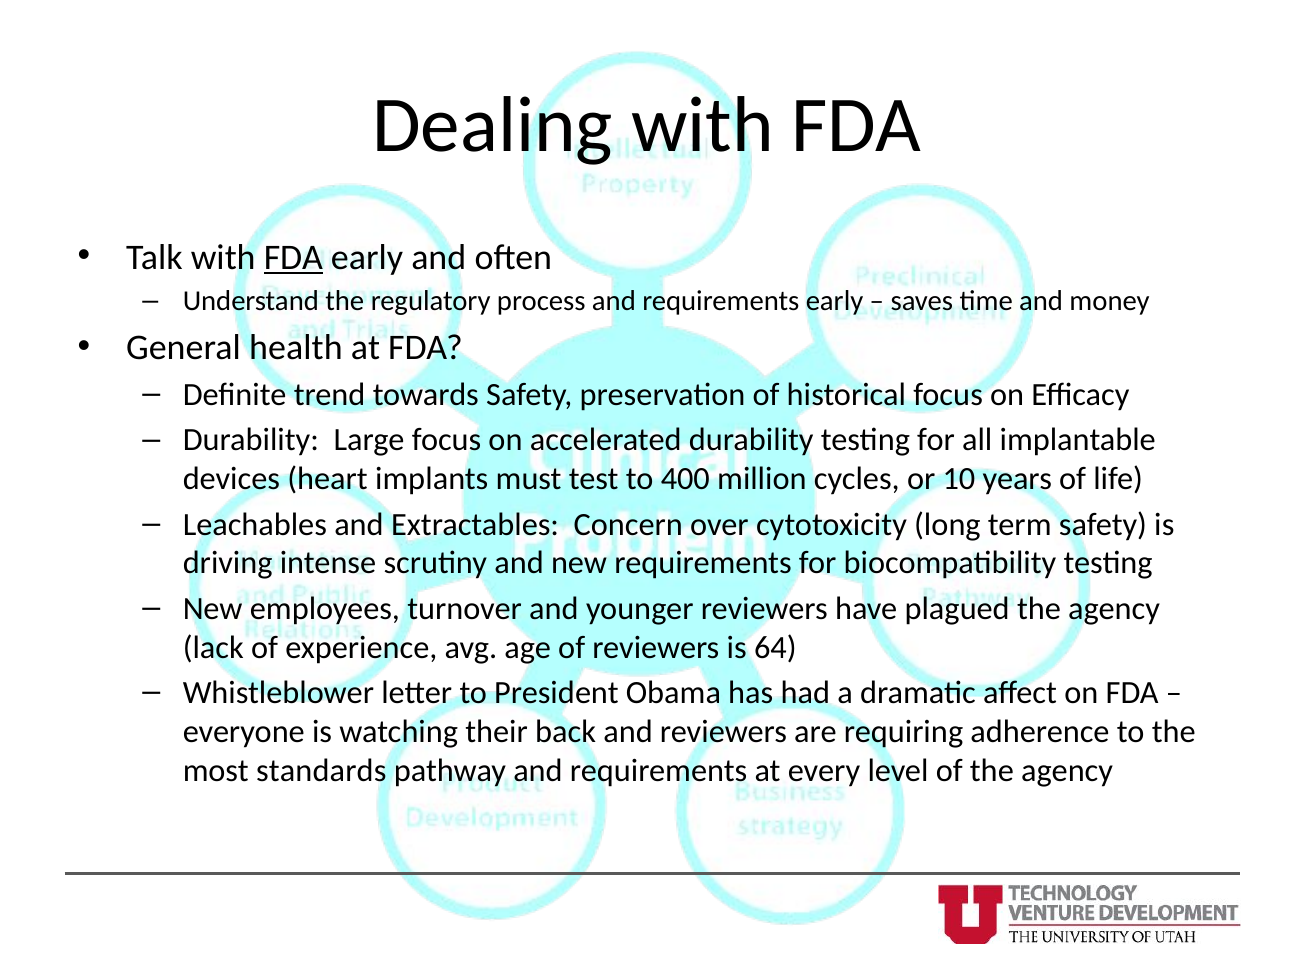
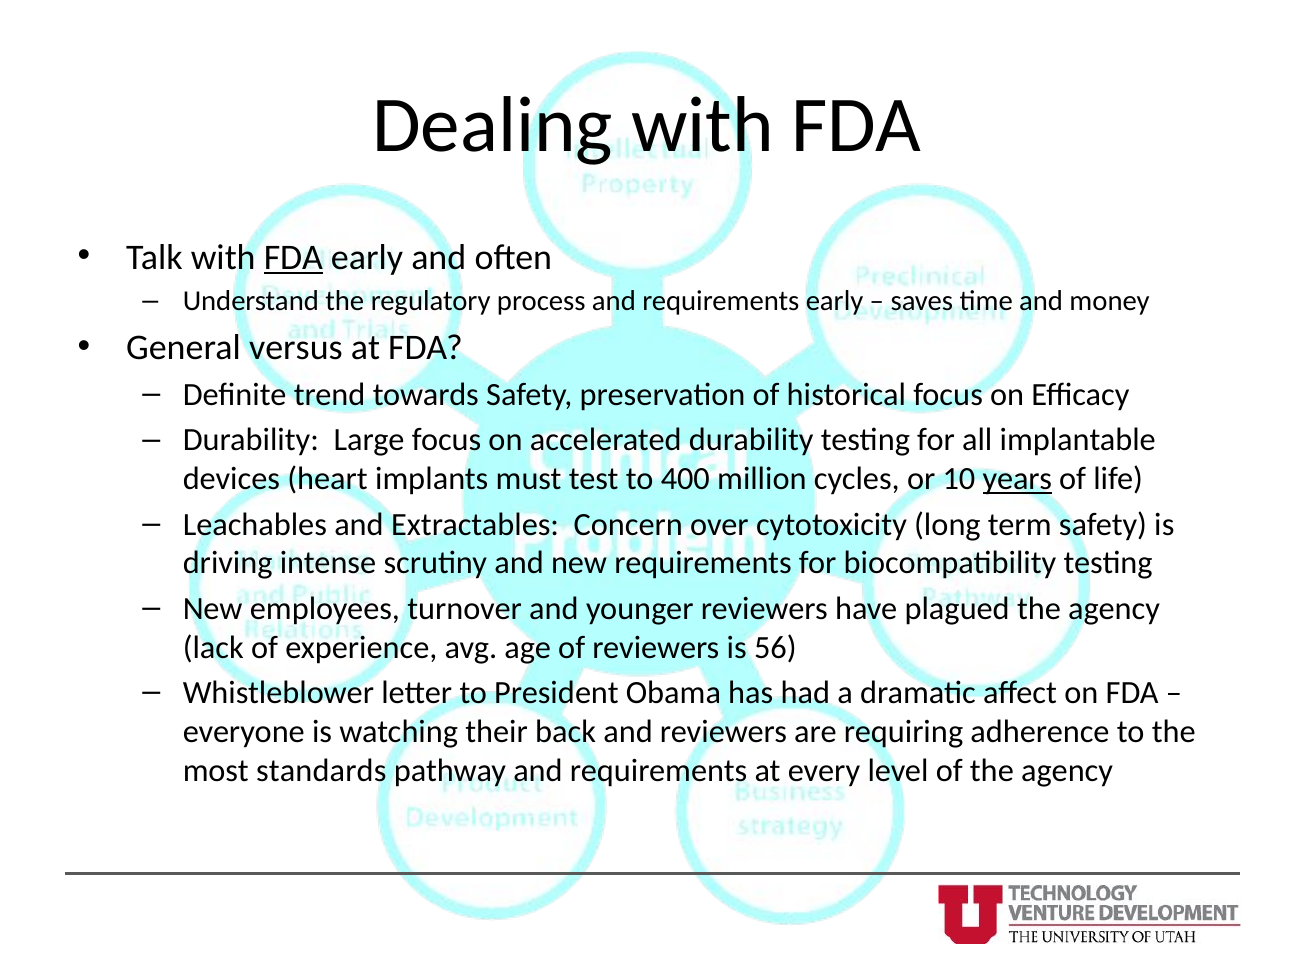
health: health -> versus
years underline: none -> present
64: 64 -> 56
